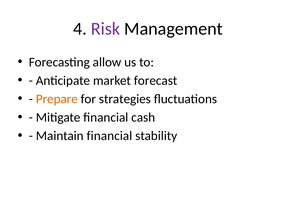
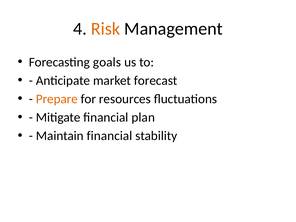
Risk colour: purple -> orange
allow: allow -> goals
strategies: strategies -> resources
cash: cash -> plan
